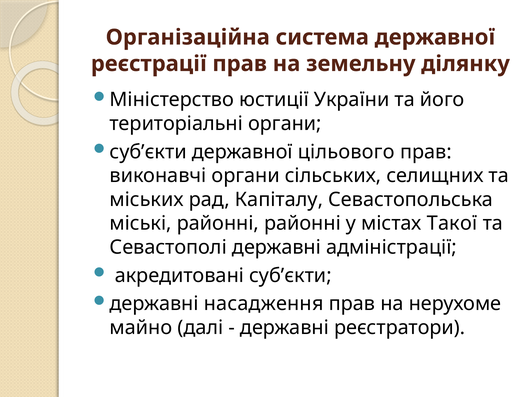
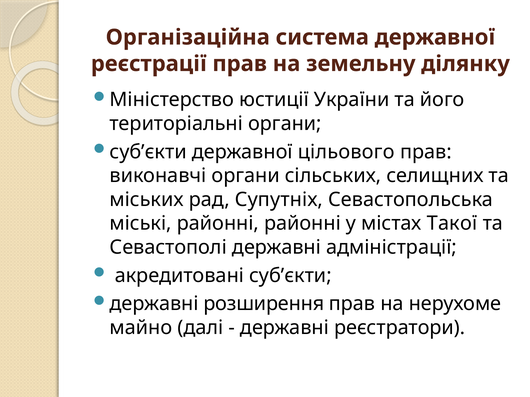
Капіталу: Капіталу -> Супутніх
насадження: насадження -> розширення
